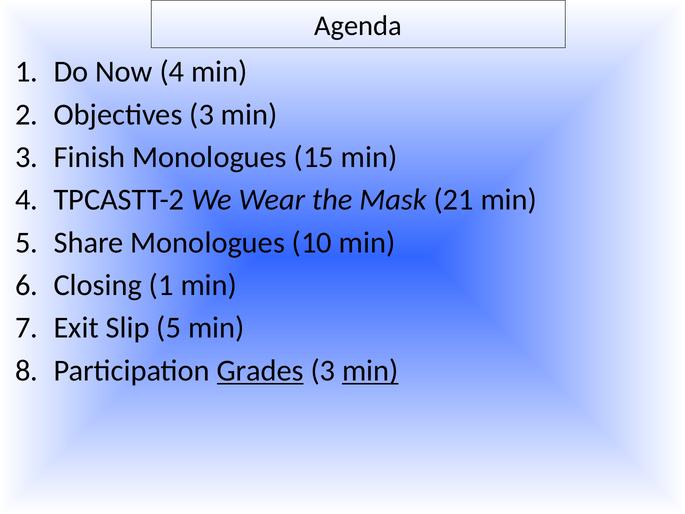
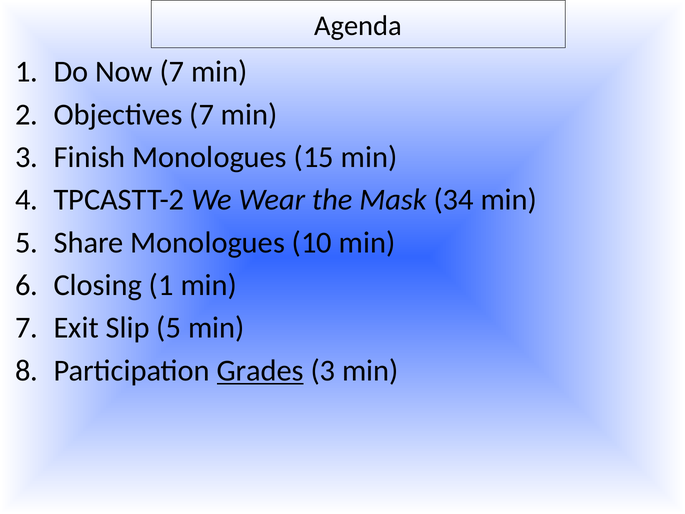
Now 4: 4 -> 7
Objectives 3: 3 -> 7
21: 21 -> 34
min at (370, 370) underline: present -> none
